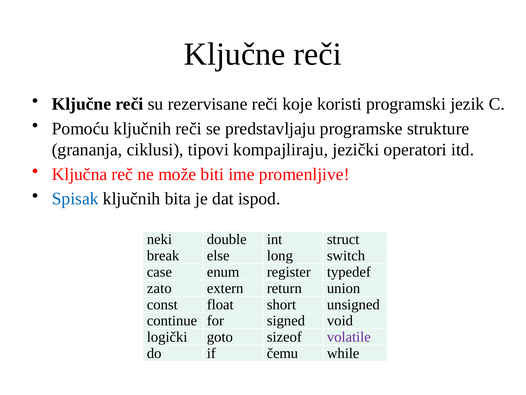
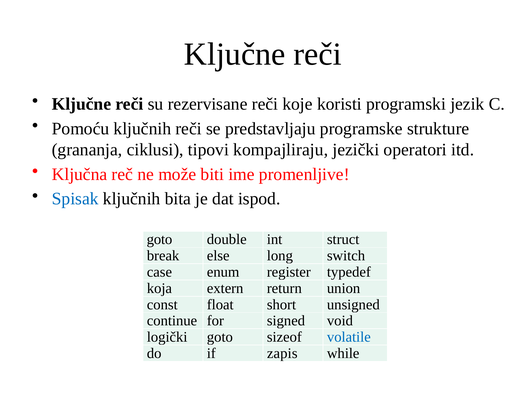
neki at (159, 239): neki -> goto
zato: zato -> koja
volatile colour: purple -> blue
čemu: čemu -> zapis
